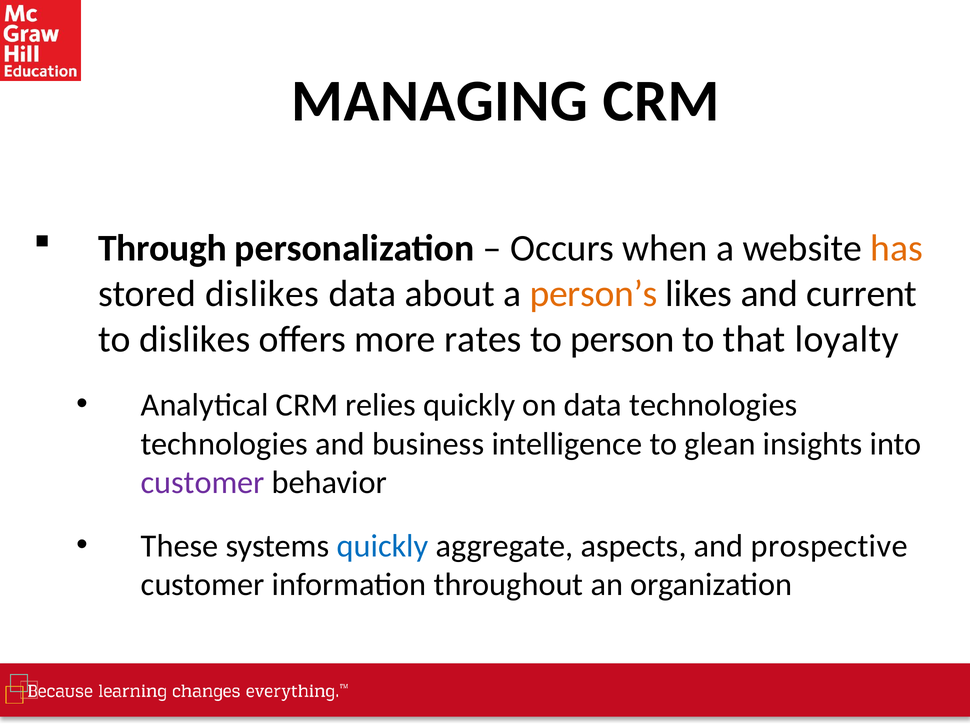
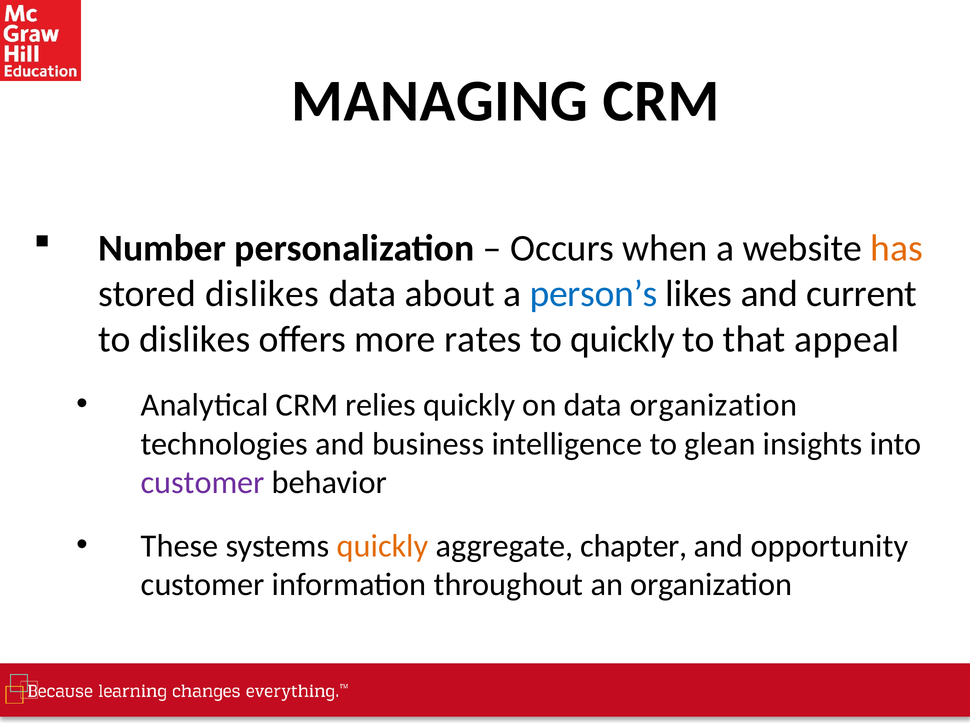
Through: Through -> Number
person’s colour: orange -> blue
to person: person -> quickly
loyalty: loyalty -> appeal
data technologies: technologies -> organization
quickly at (383, 545) colour: blue -> orange
aspects: aspects -> chapter
prospective: prospective -> opportunity
